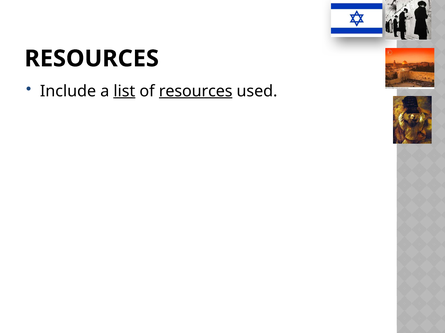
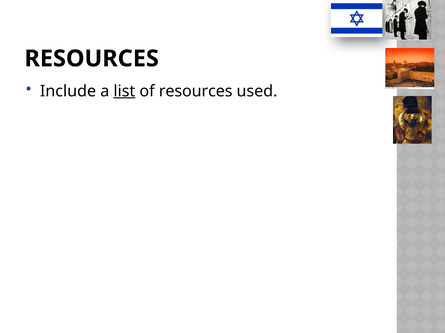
resources at (196, 91) underline: present -> none
